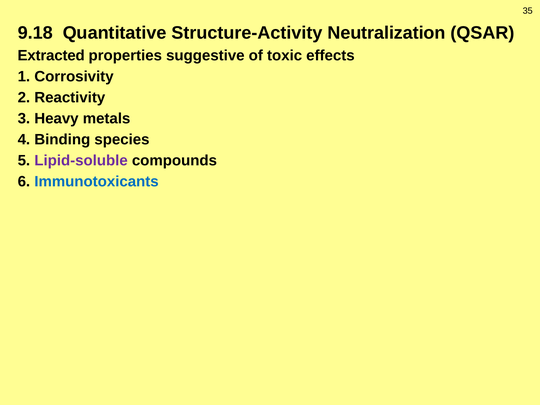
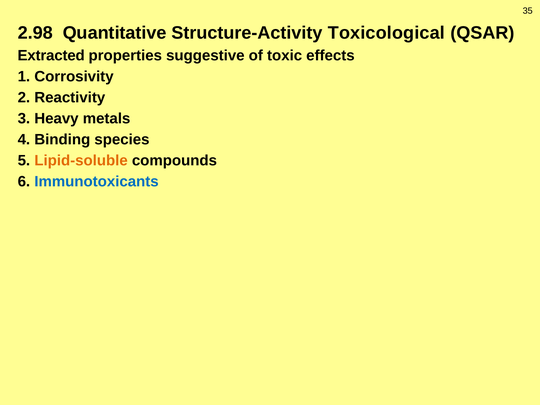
9.18: 9.18 -> 2.98
Neutralization: Neutralization -> Toxicological
Lipid-soluble colour: purple -> orange
